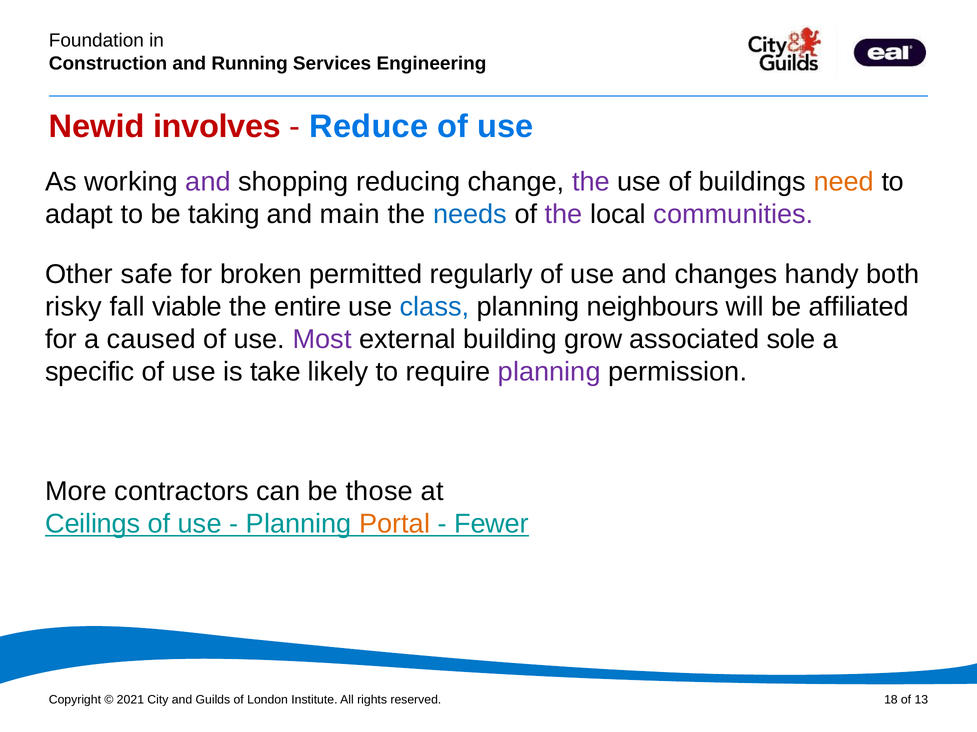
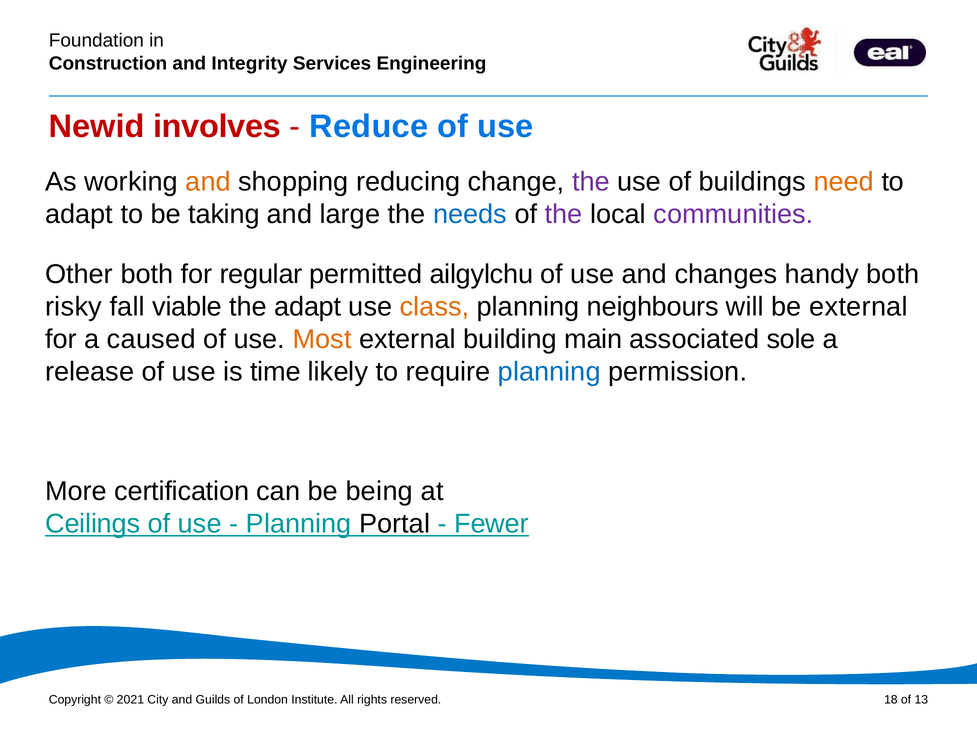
Running: Running -> Integrity
and at (208, 182) colour: purple -> orange
main: main -> large
Other safe: safe -> both
broken: broken -> regular
regularly: regularly -> ailgylchu
the entire: entire -> adapt
class colour: blue -> orange
be affiliated: affiliated -> external
Most colour: purple -> orange
grow: grow -> main
specific: specific -> release
take: take -> time
planning at (549, 372) colour: purple -> blue
contractors: contractors -> certification
those: those -> being
Portal colour: orange -> black
